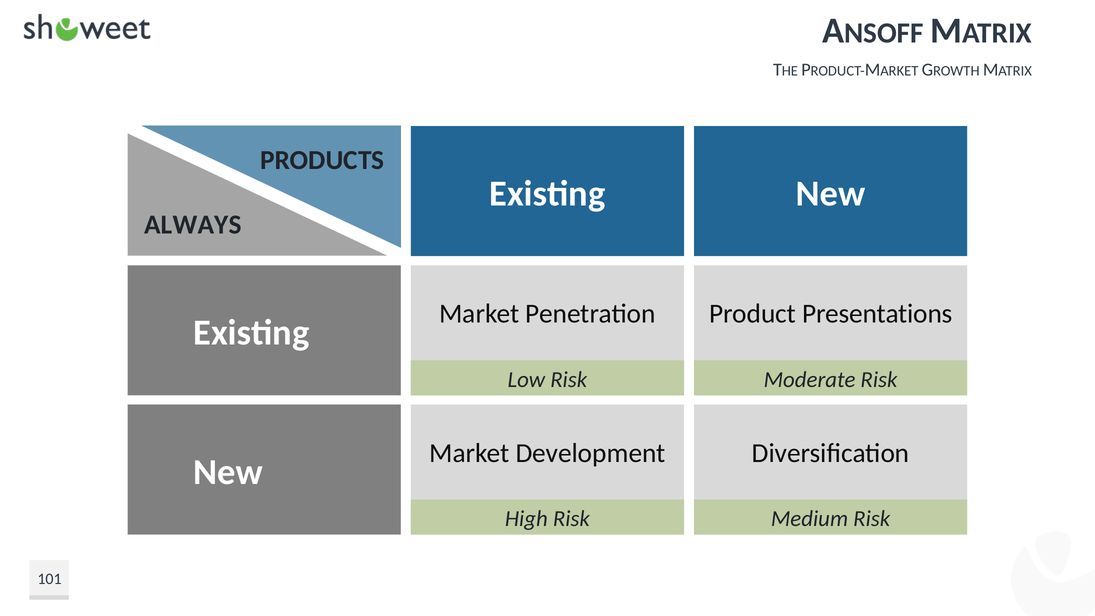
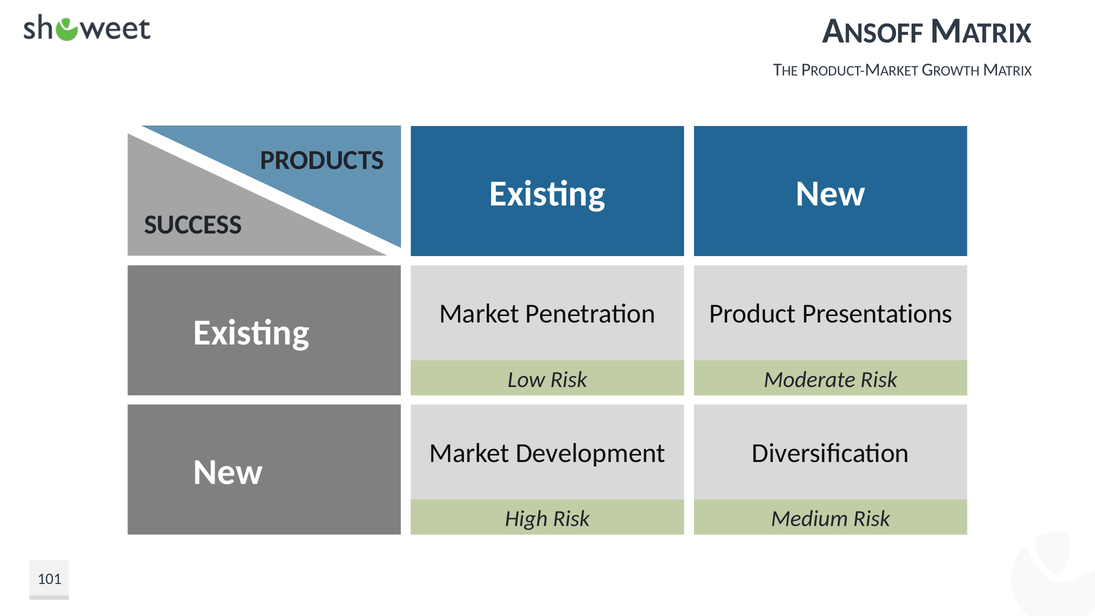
ALWAYS: ALWAYS -> SUCCESS
